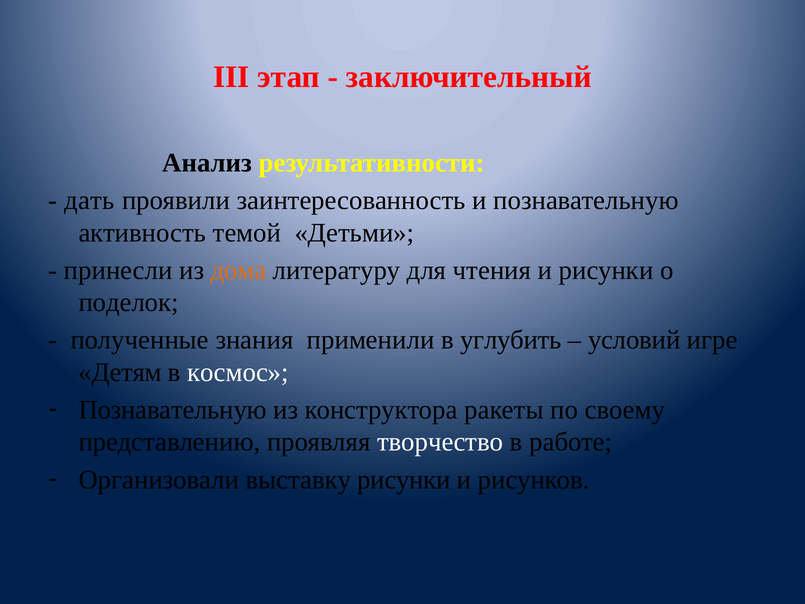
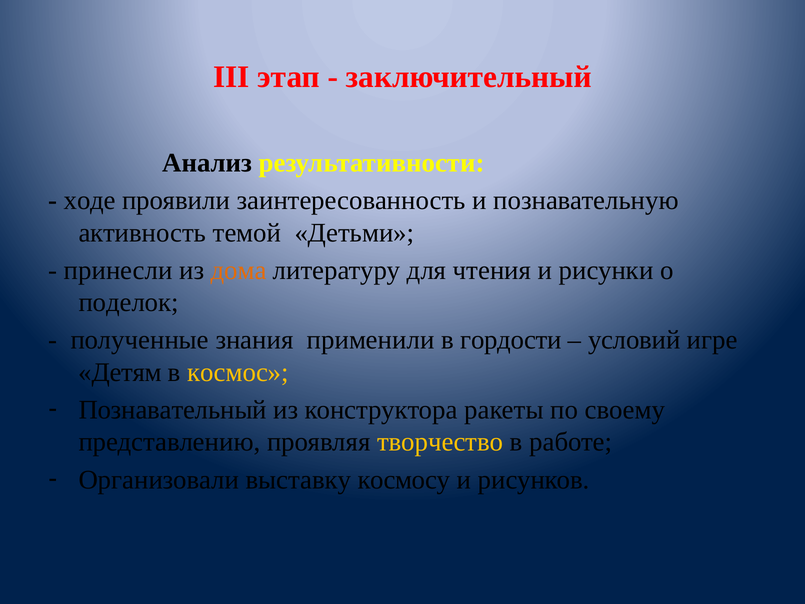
дать: дать -> ходе
углубить: углубить -> гордости
космос colour: white -> yellow
Познавательную at (173, 410): Познавательную -> Познавательный
творчество colour: white -> yellow
выставку рисунки: рисунки -> космосу
